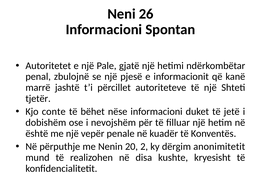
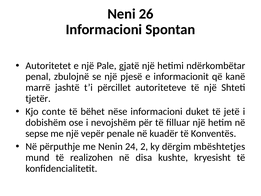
është: është -> sepse
20: 20 -> 24
anonimitetit: anonimitetit -> mbështetjes
